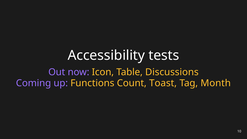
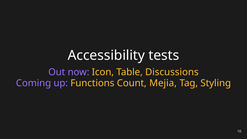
Toast: Toast -> Mejia
Month: Month -> Styling
